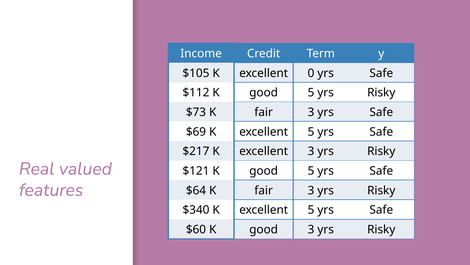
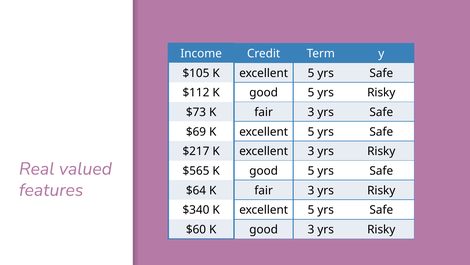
$105 K excellent 0: 0 -> 5
$121: $121 -> $565
